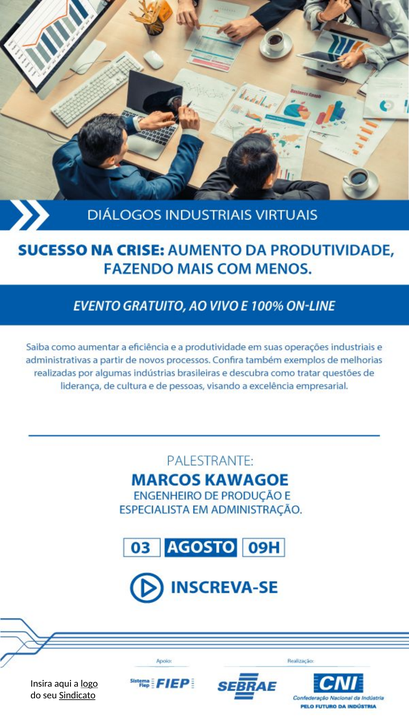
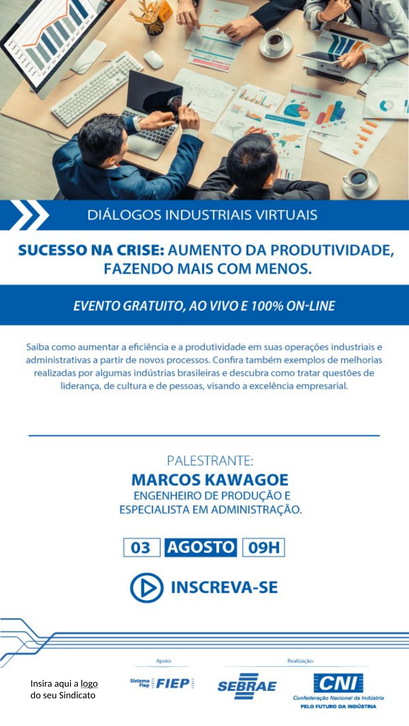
Sindicato underline: present -> none
